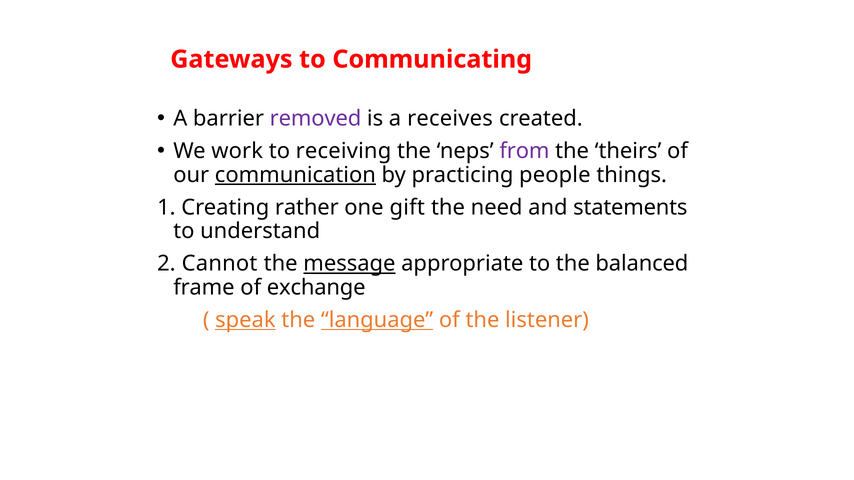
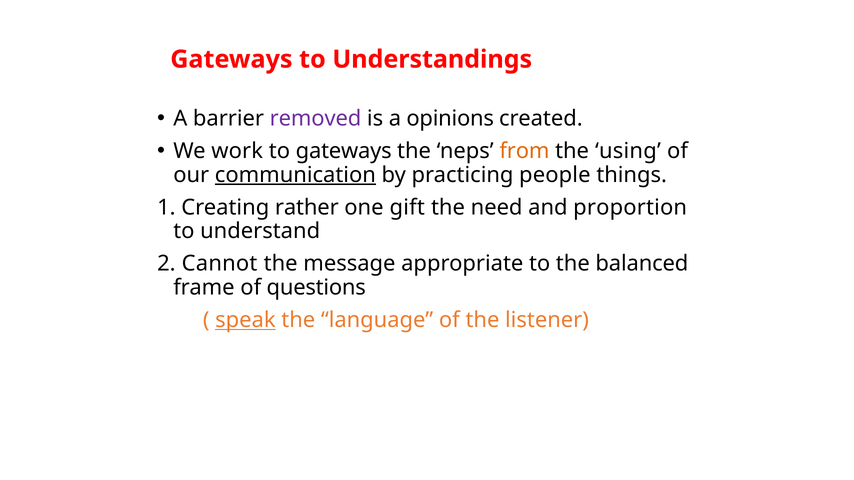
Communicating: Communicating -> Understandings
receives: receives -> opinions
to receiving: receiving -> gateways
from colour: purple -> orange
theirs: theirs -> using
statements: statements -> proportion
message underline: present -> none
exchange: exchange -> questions
language underline: present -> none
